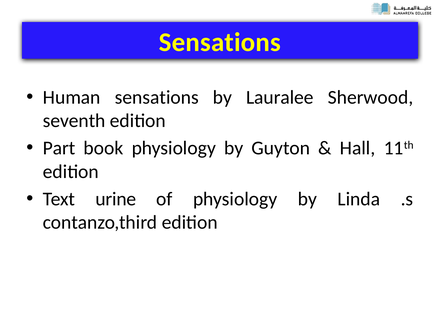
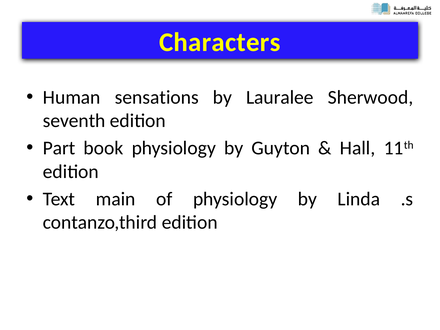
Sensations at (220, 42): Sensations -> Characters
urine: urine -> main
